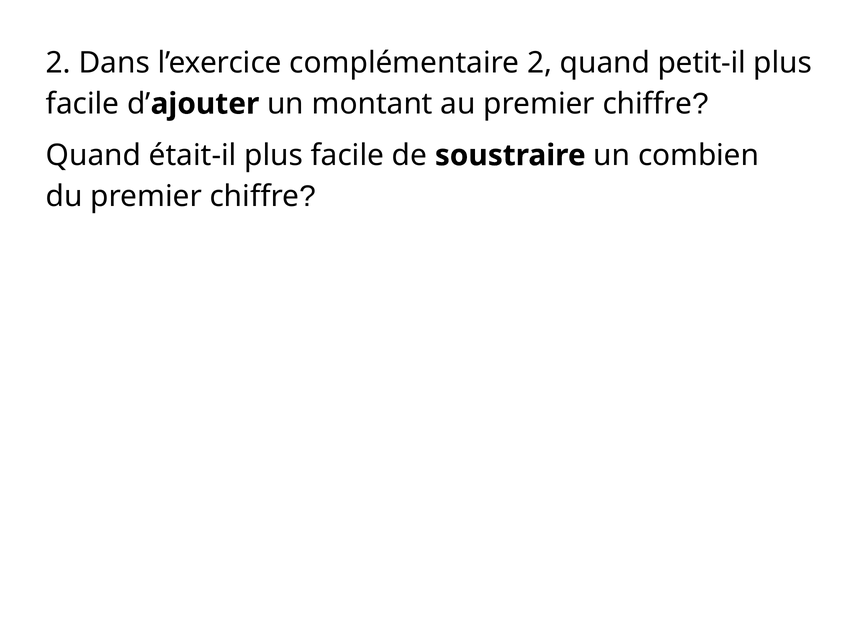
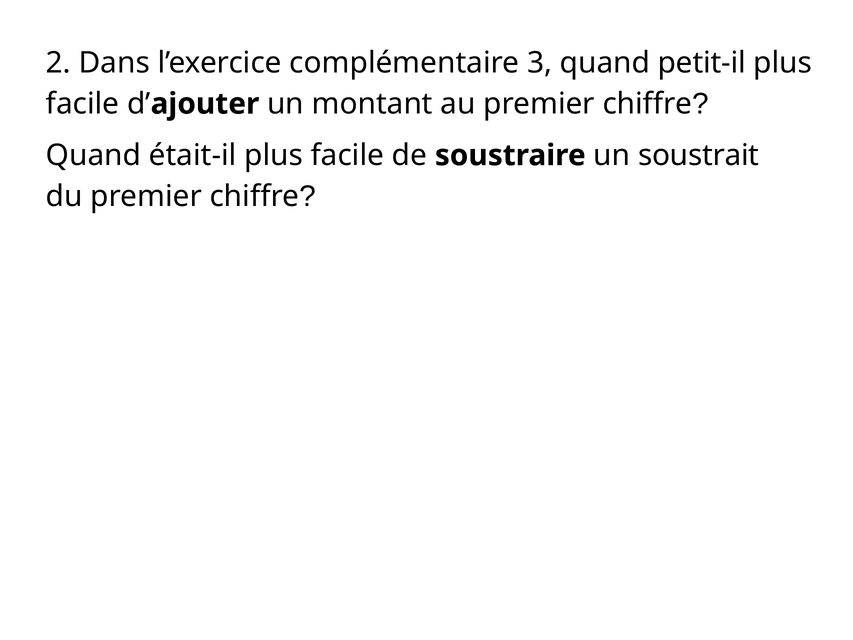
complémentaire 2: 2 -> 3
combien: combien -> soustrait
